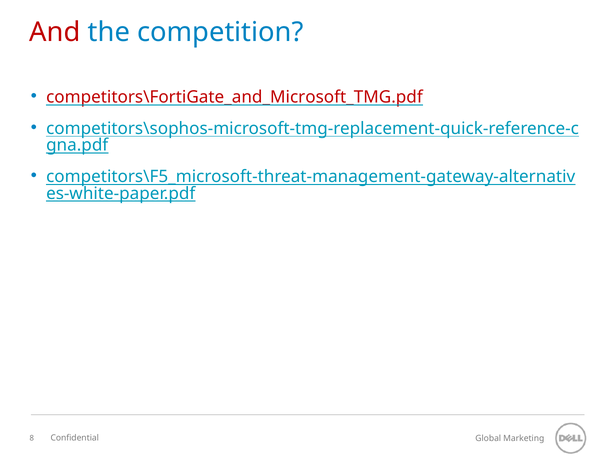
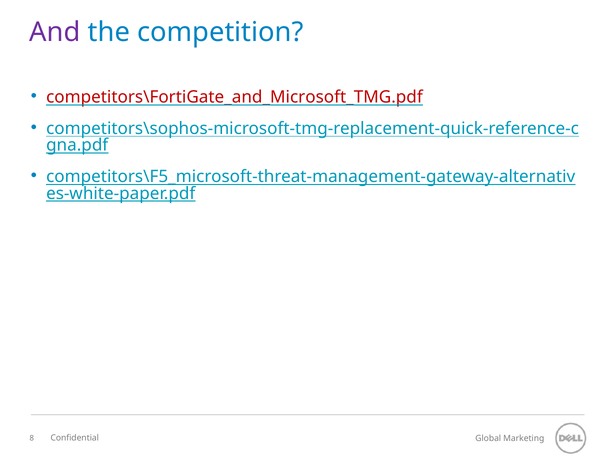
And colour: red -> purple
